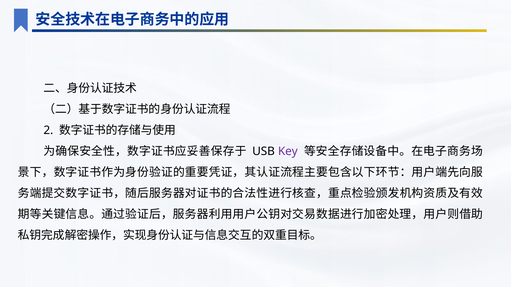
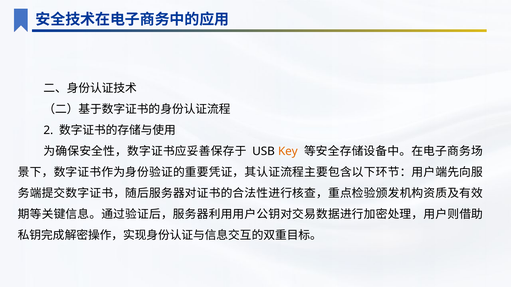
Key colour: purple -> orange
